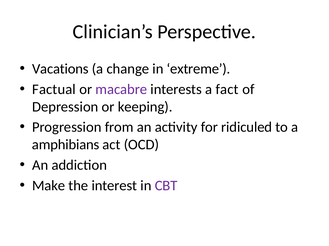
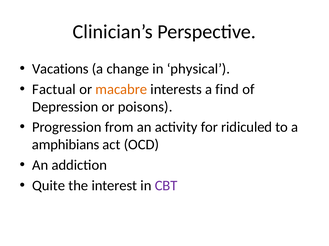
extreme: extreme -> physical
macabre colour: purple -> orange
fact: fact -> find
keeping: keeping -> poisons
Make: Make -> Quite
